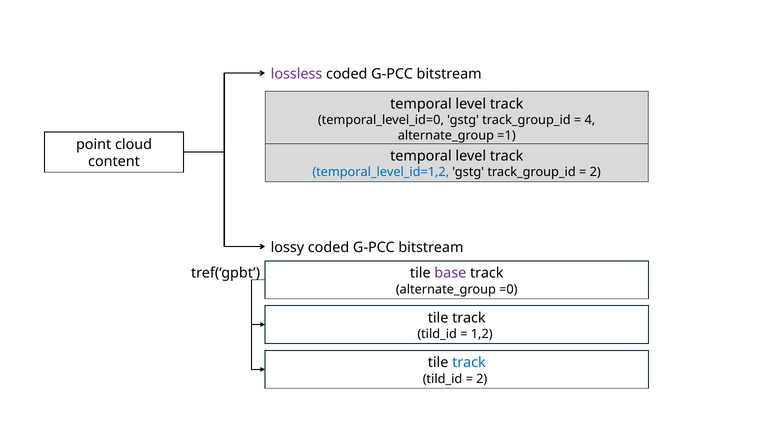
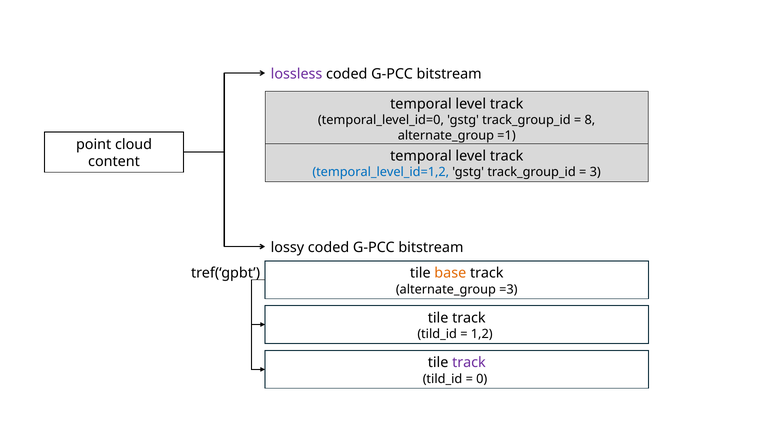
4: 4 -> 8
2 at (595, 172): 2 -> 3
base colour: purple -> orange
=0: =0 -> =3
track at (469, 363) colour: blue -> purple
2 at (482, 379): 2 -> 0
